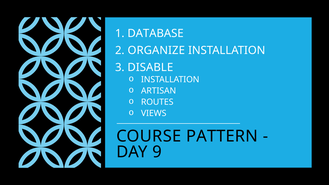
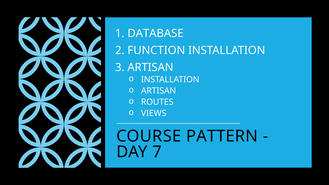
ORGANIZE: ORGANIZE -> FUNCTION
DISABLE at (150, 67): DISABLE -> ARTISAN
9: 9 -> 7
